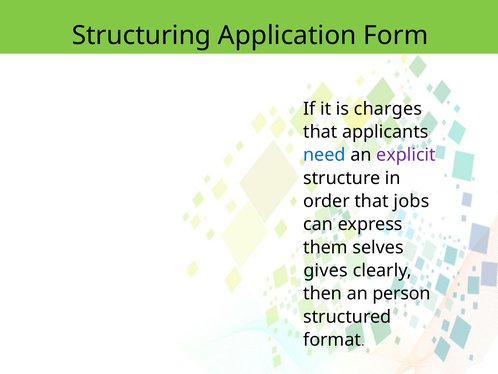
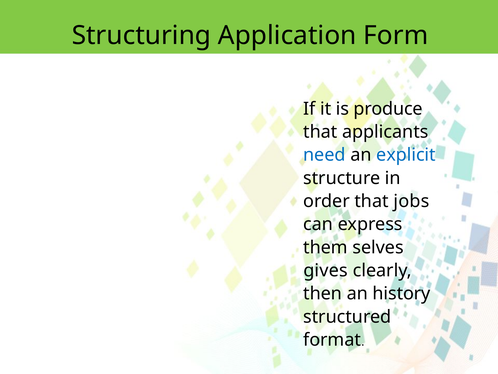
charges: charges -> produce
explicit colour: purple -> blue
person: person -> history
